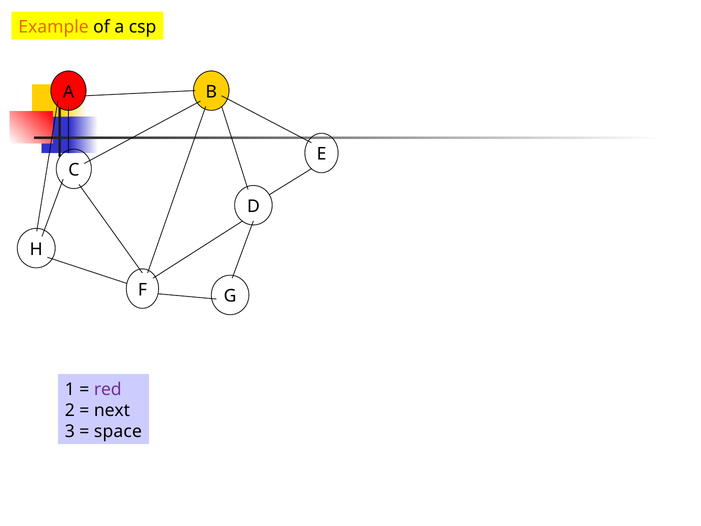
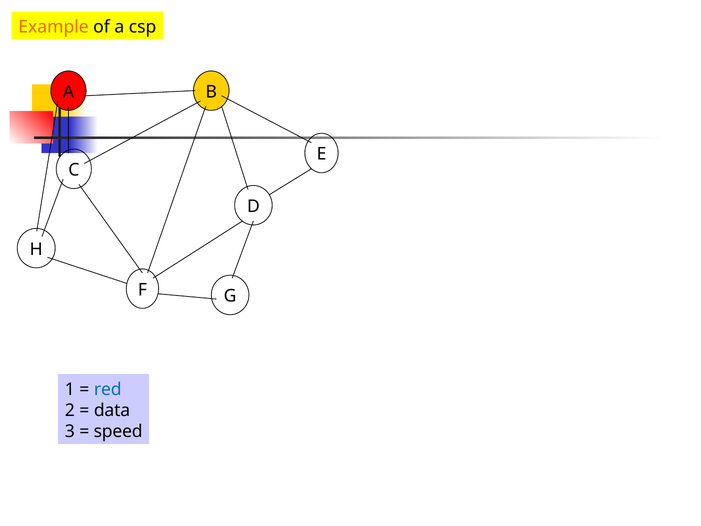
red colour: purple -> blue
next: next -> data
space: space -> speed
